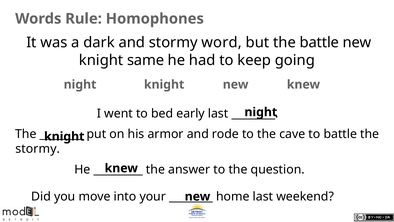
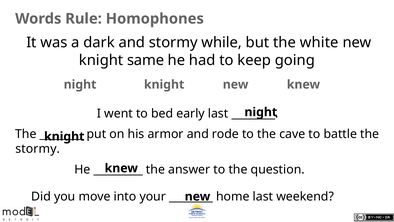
word: word -> while
the battle: battle -> white
